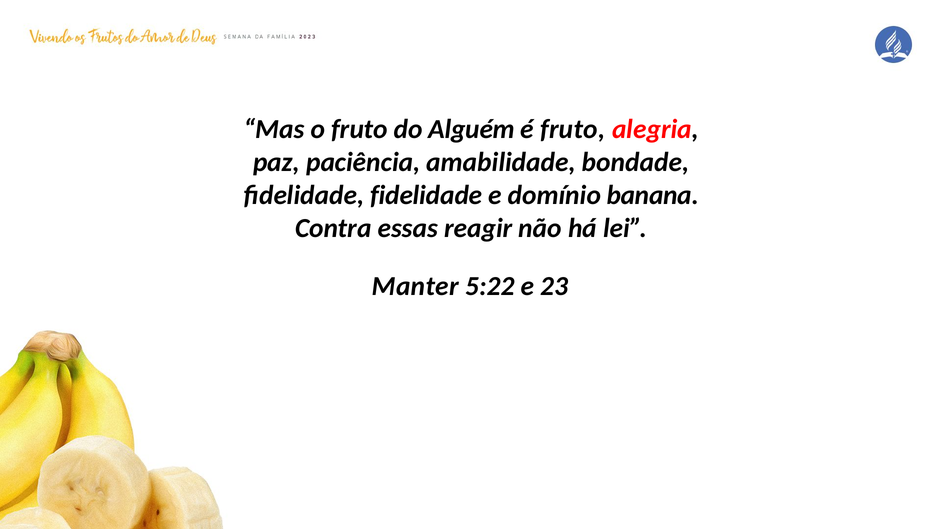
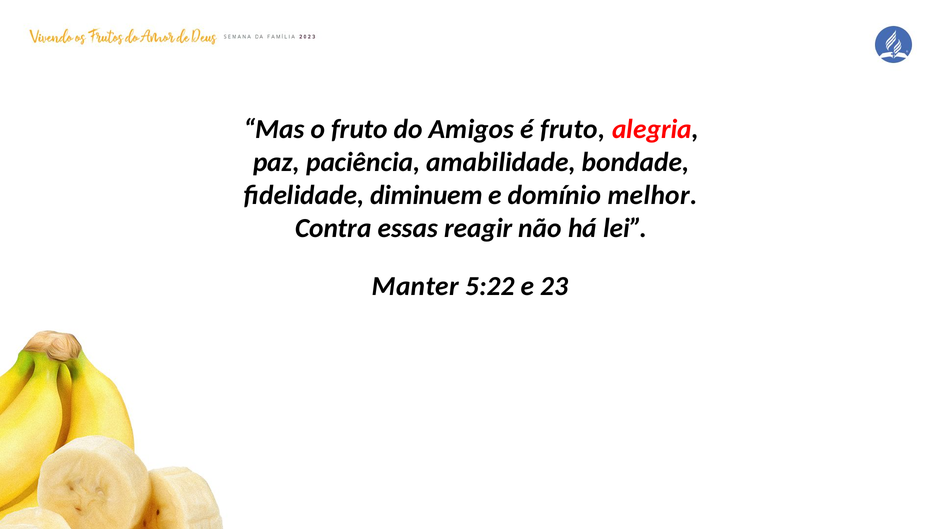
Alguém: Alguém -> Amigos
fidelidade fidelidade: fidelidade -> diminuem
banana: banana -> melhor
